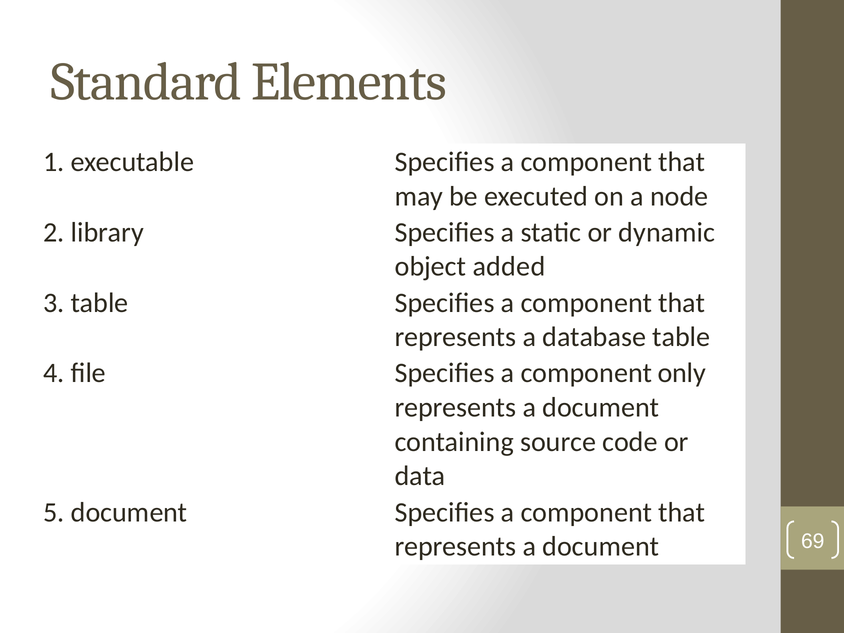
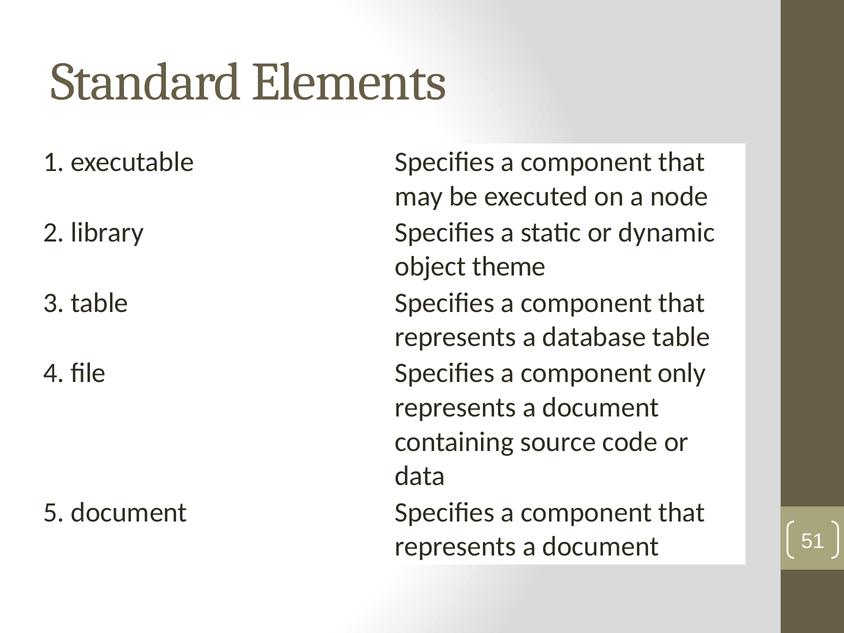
added: added -> theme
69: 69 -> 51
